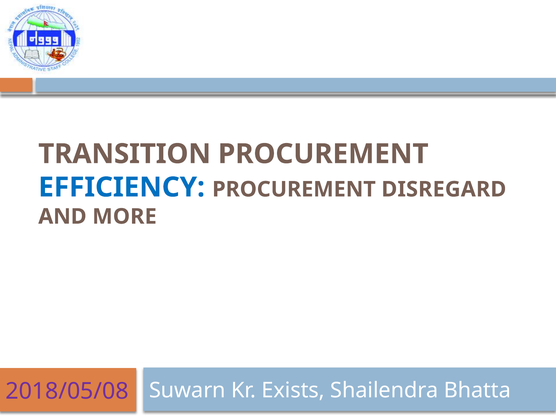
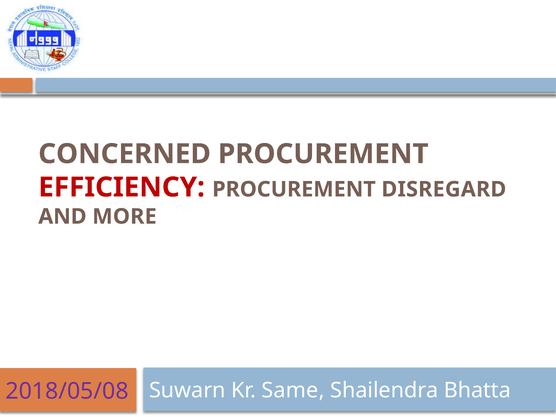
TRANSITION: TRANSITION -> CONCERNED
EFFICIENCY colour: blue -> red
Exists: Exists -> Same
